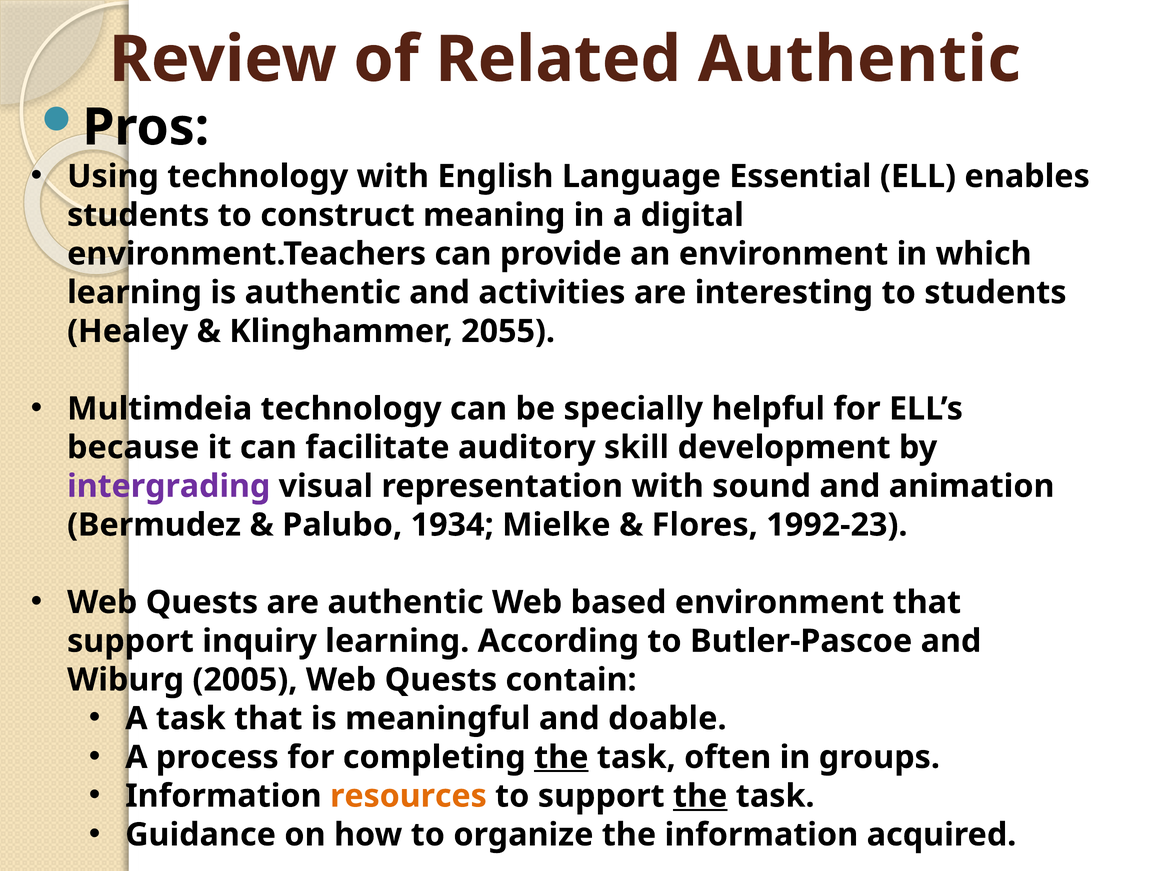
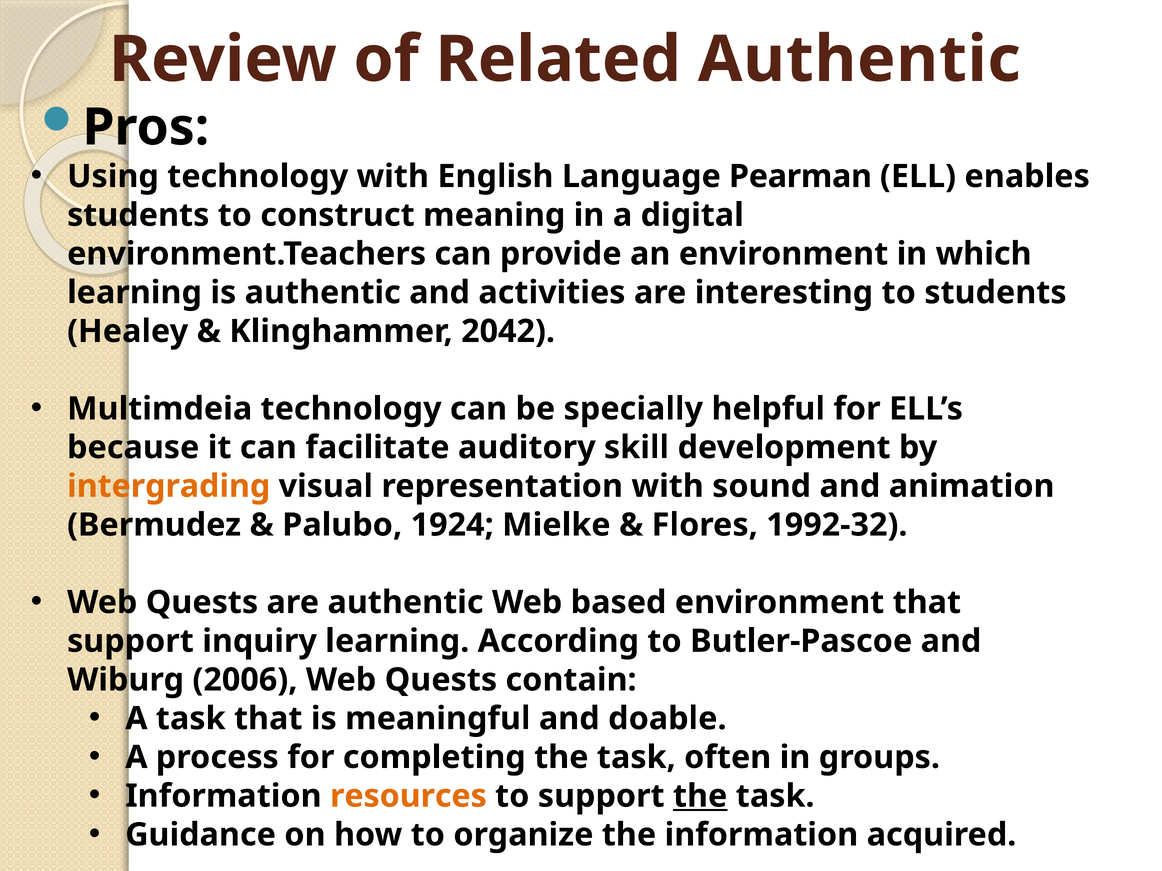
Essential: Essential -> Pearman
2055: 2055 -> 2042
intergrading colour: purple -> orange
1934: 1934 -> 1924
1992-23: 1992-23 -> 1992-32
2005: 2005 -> 2006
the at (561, 758) underline: present -> none
